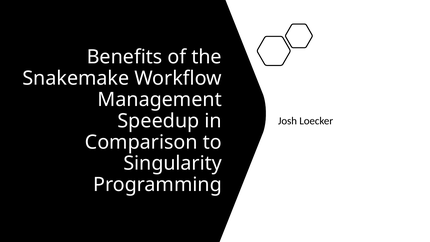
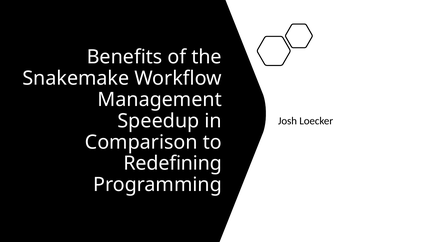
Singularity: Singularity -> Redefining
